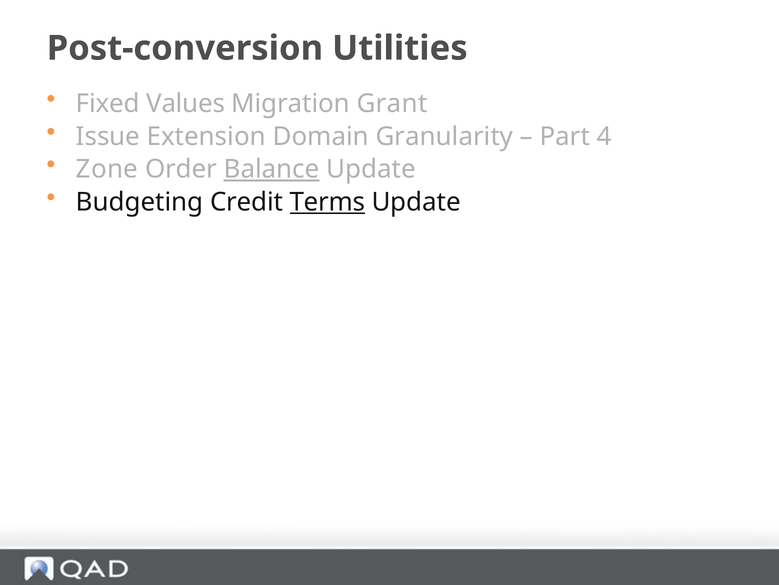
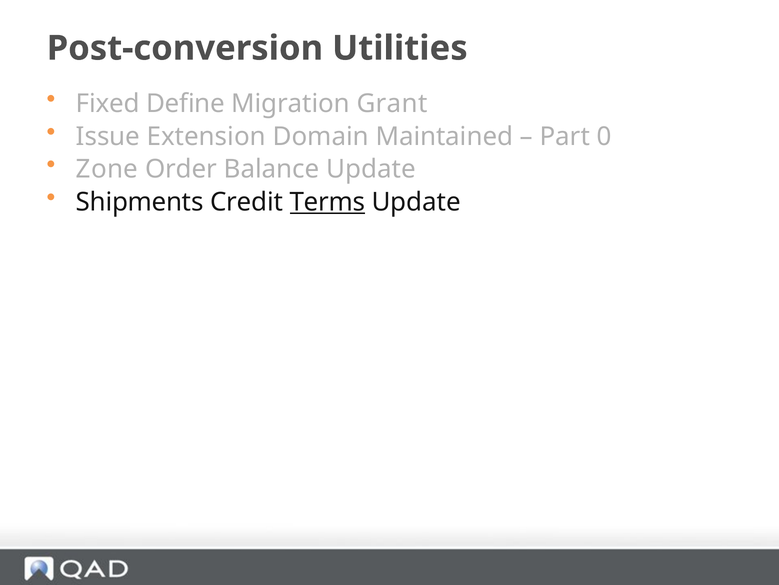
Values: Values -> Define
Granularity: Granularity -> Maintained
4: 4 -> 0
Balance underline: present -> none
Budgeting: Budgeting -> Shipments
